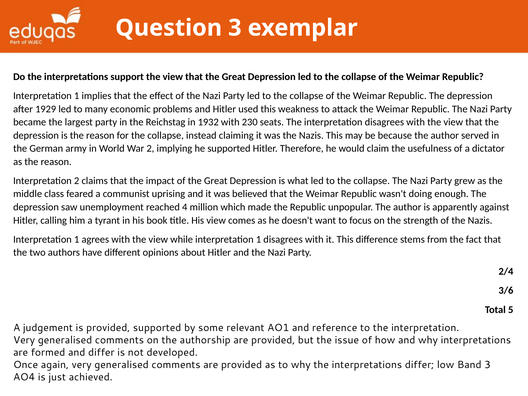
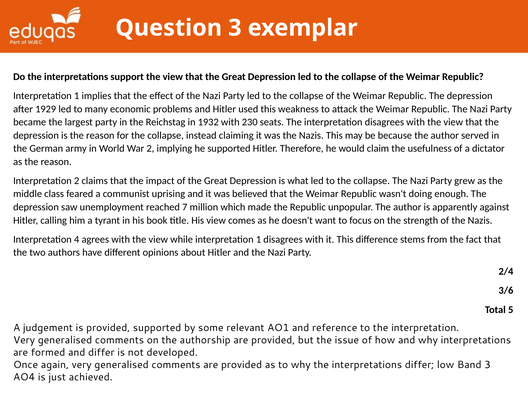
4: 4 -> 7
1 at (77, 239): 1 -> 4
